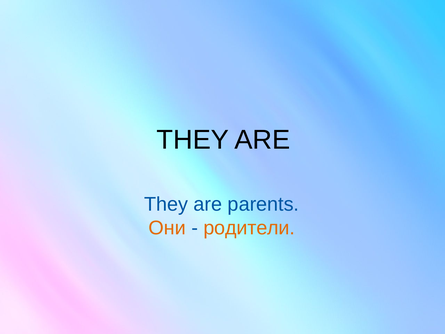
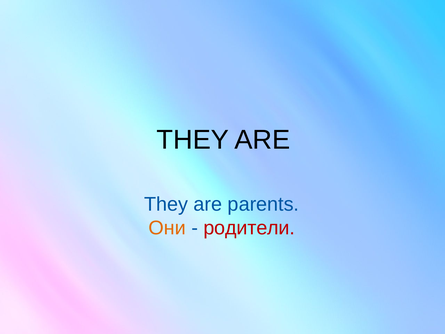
родители colour: orange -> red
